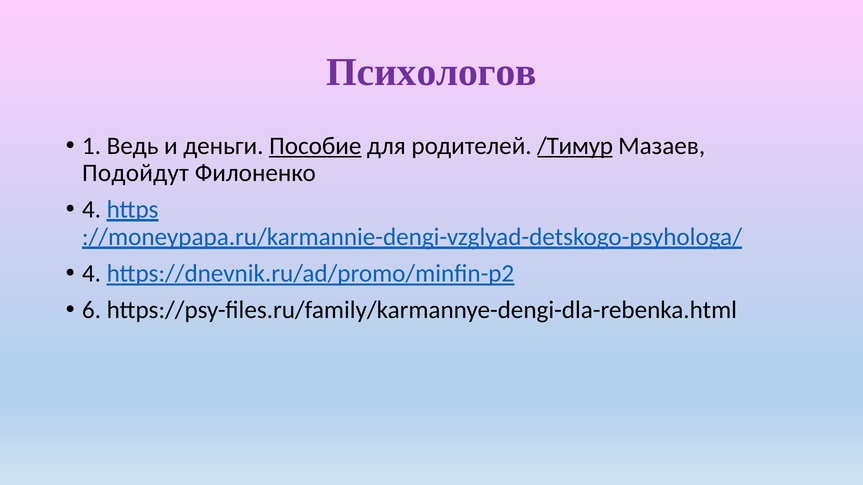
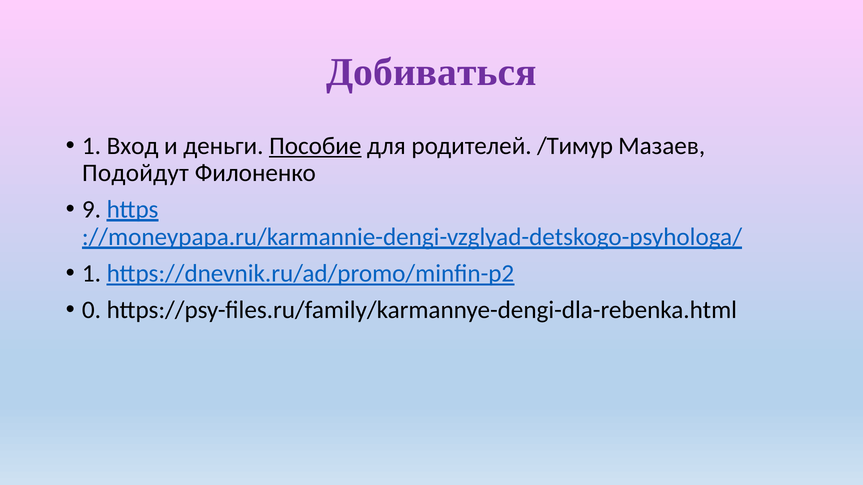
Психологов: Психологов -> Добиваться
Ведь: Ведь -> Вход
/Тимур underline: present -> none
4 at (92, 210): 4 -> 9
4 at (92, 274): 4 -> 1
6: 6 -> 0
